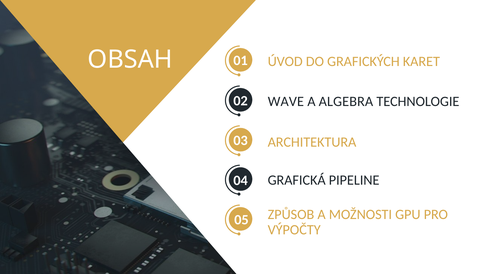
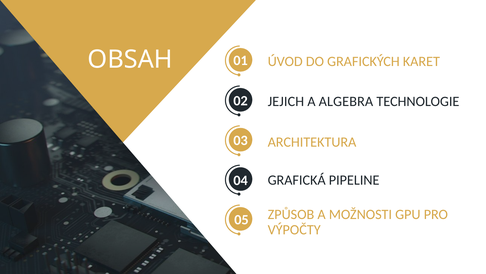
WAVE: WAVE -> JEJICH
